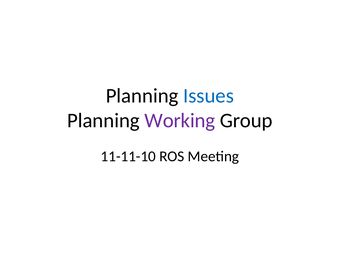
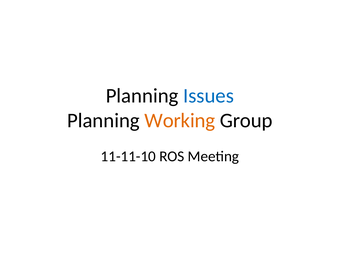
Working colour: purple -> orange
